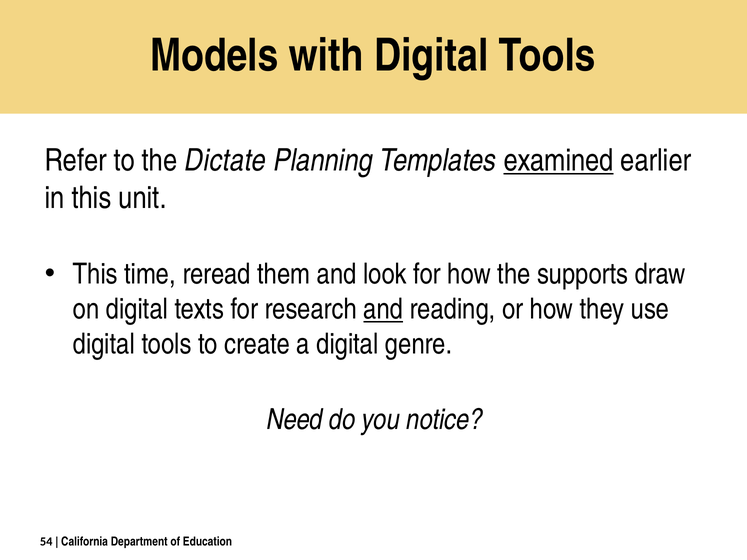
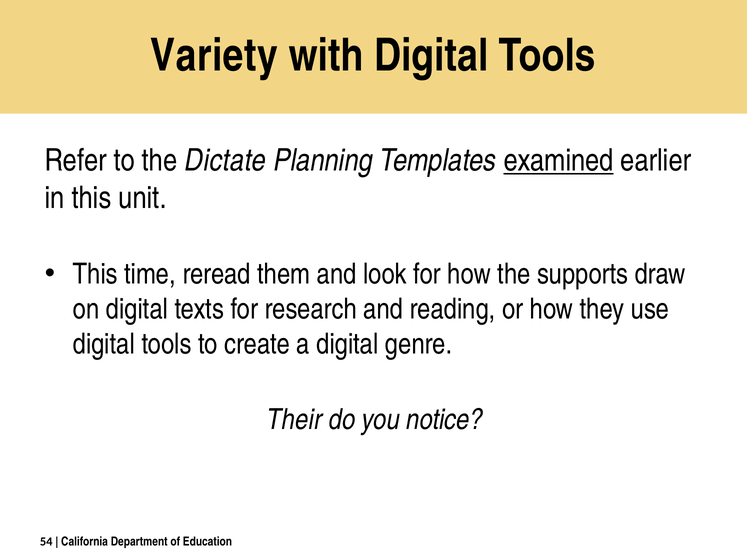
Models: Models -> Variety
and at (383, 309) underline: present -> none
Need: Need -> Their
